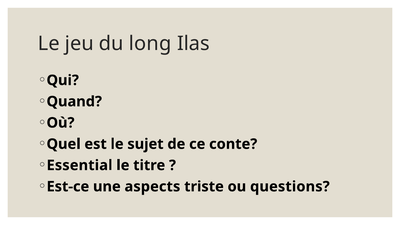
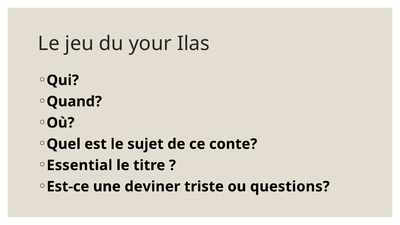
long: long -> your
aspects: aspects -> deviner
